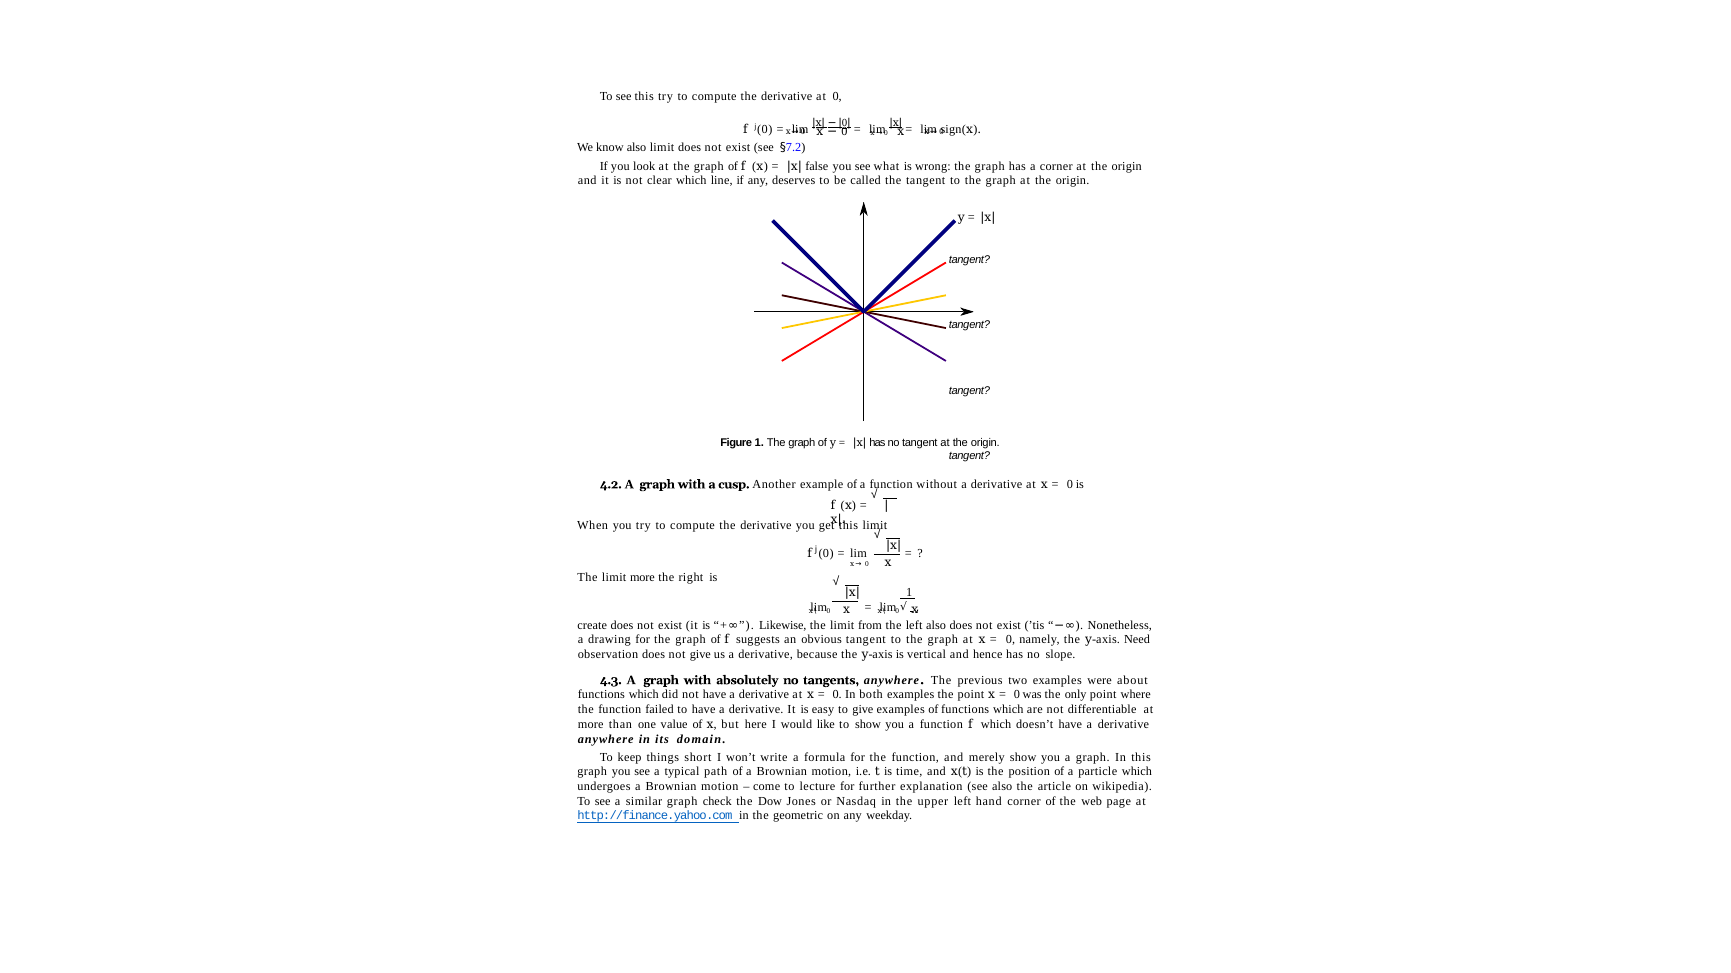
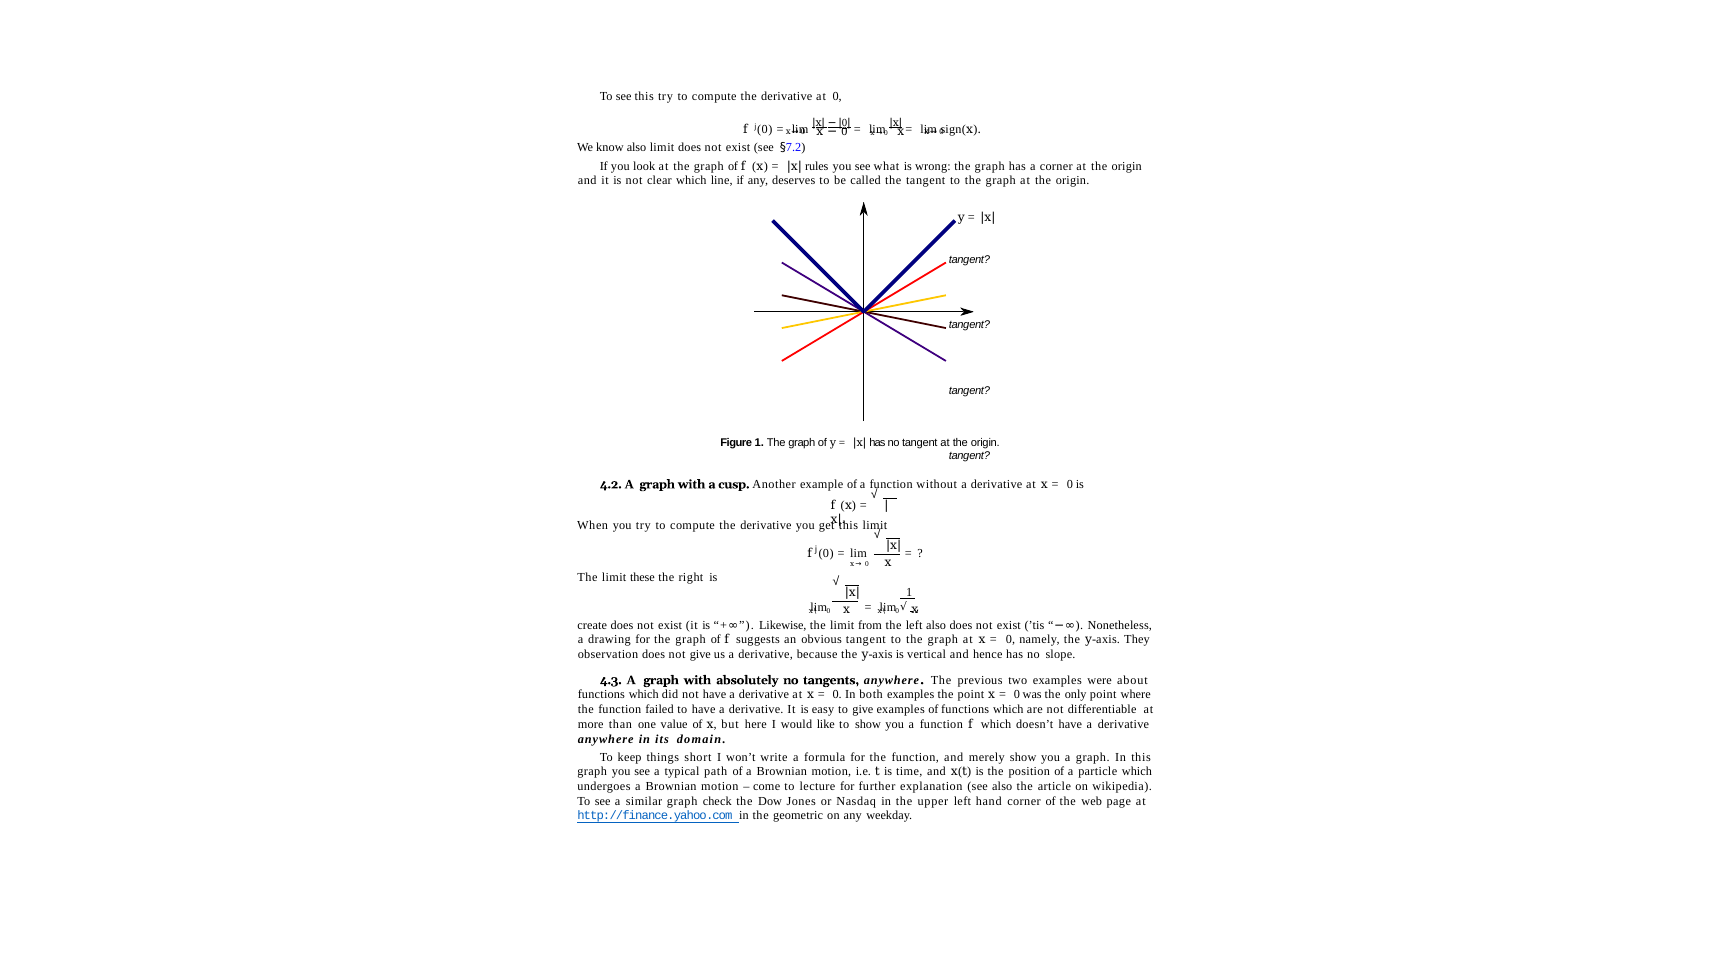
false: false -> rules
limit more: more -> these
Need: Need -> They
